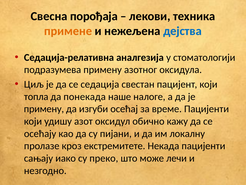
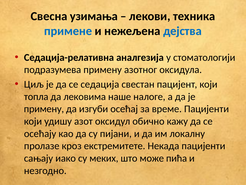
порођаја: порођаја -> узимања
примене colour: orange -> blue
понекада: понекада -> лековима
преко: преко -> меких
лечи: лечи -> пића
